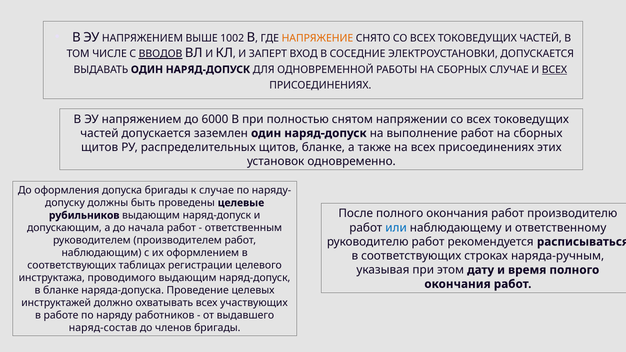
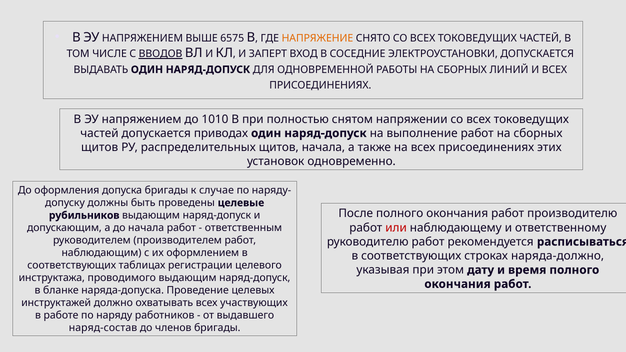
1002: 1002 -> 6575
СБОРНЫХ СЛУЧАЕ: СЛУЧАЕ -> ЛИНИЙ
ВСЕХ at (554, 70) underline: present -> none
6000: 6000 -> 1010
заземлен: заземлен -> приводах
щитов бланке: бланке -> начала
или colour: blue -> red
наряда-ручным: наряда-ручным -> наряда-должно
